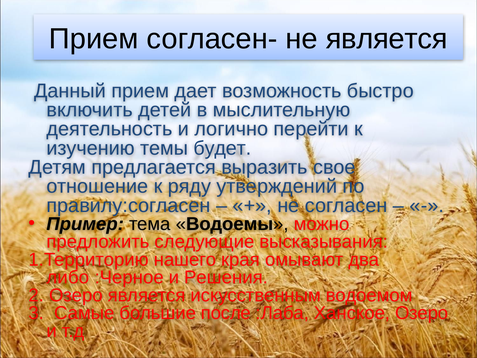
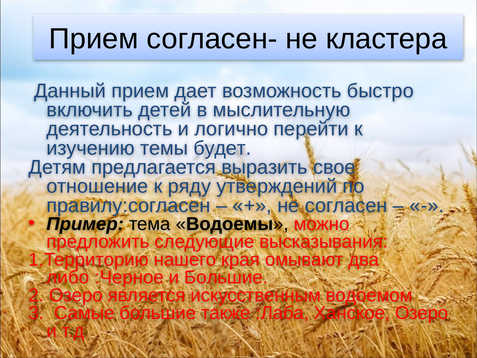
не является: является -> кластера
и Решения: Решения -> Большие
после: после -> также
